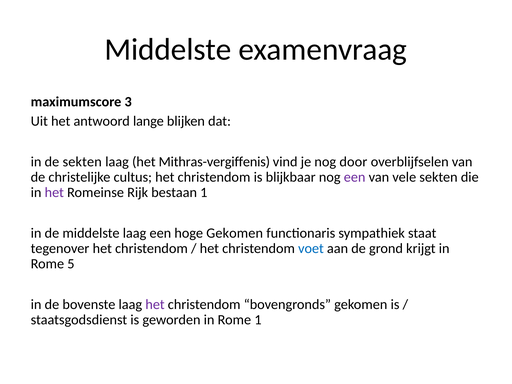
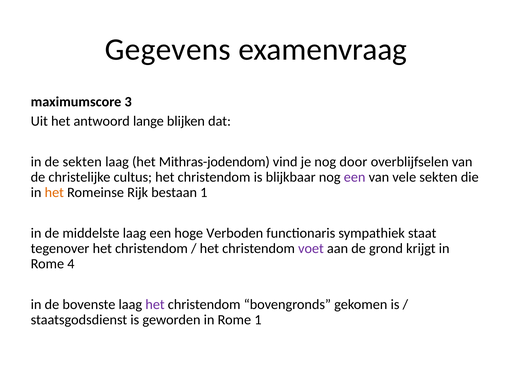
Middelste at (168, 50): Middelste -> Gegevens
Mithras-vergiffenis: Mithras-vergiffenis -> Mithras-jodendom
het at (54, 192) colour: purple -> orange
hoge Gekomen: Gekomen -> Verboden
voet colour: blue -> purple
5: 5 -> 4
